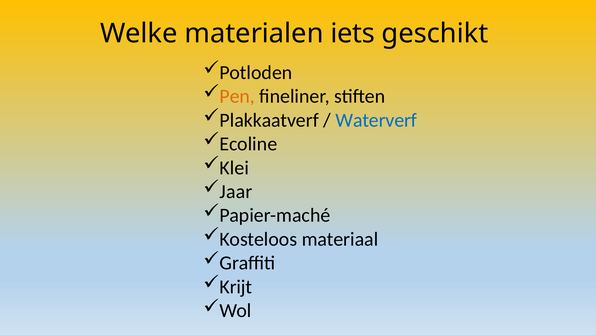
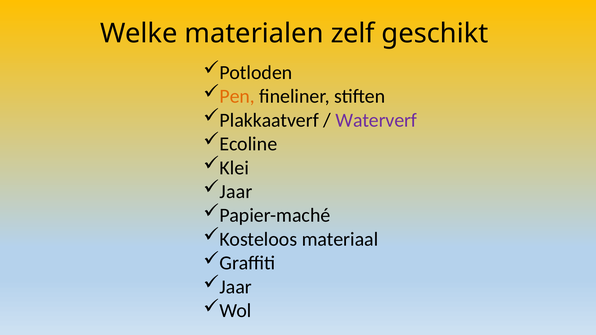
iets: iets -> zelf
Waterverf colour: blue -> purple
Krijt at (236, 287): Krijt -> Jaar
